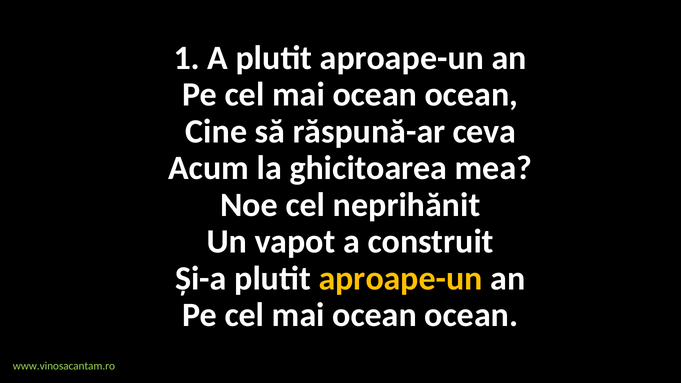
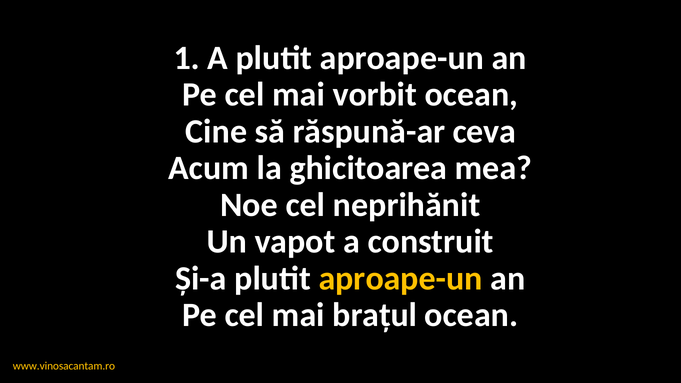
ocean at (375, 95): ocean -> vorbit
ocean at (375, 315): ocean -> brațul
www.vinosacantam.ro colour: light green -> yellow
